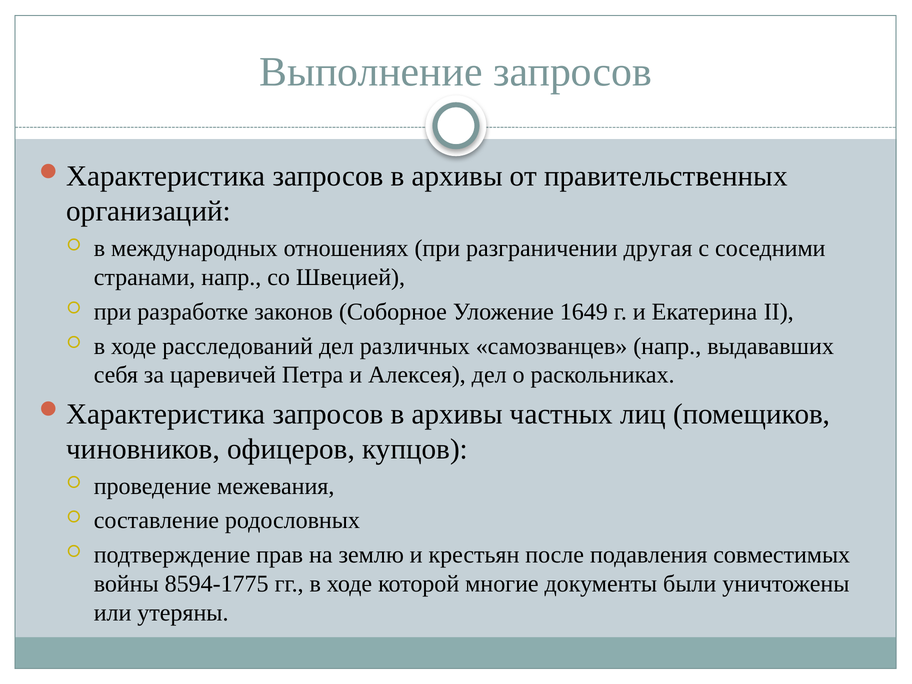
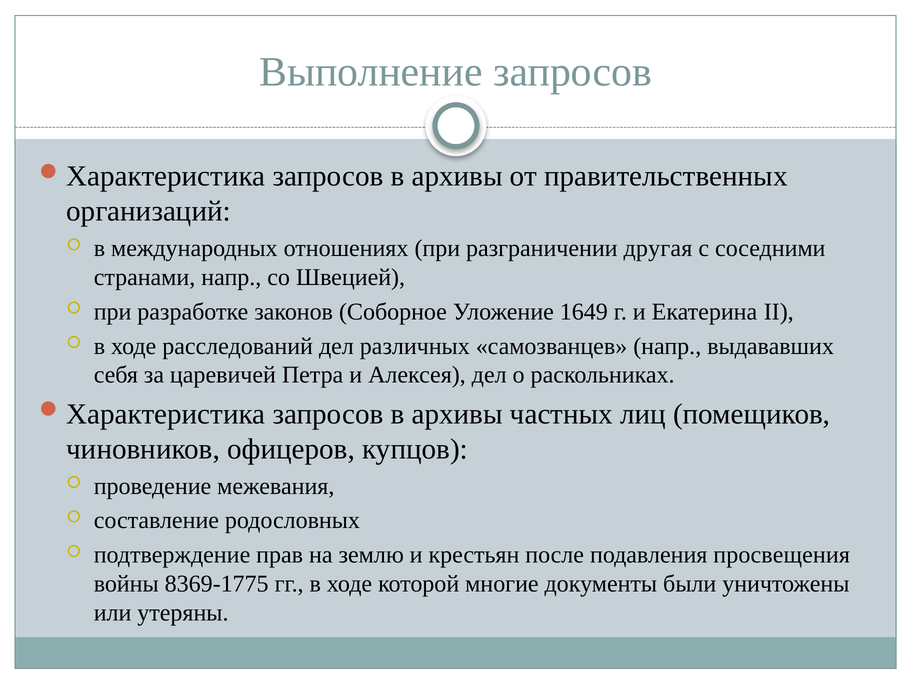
совместимых: совместимых -> просвещения
8594-1775: 8594-1775 -> 8369-1775
